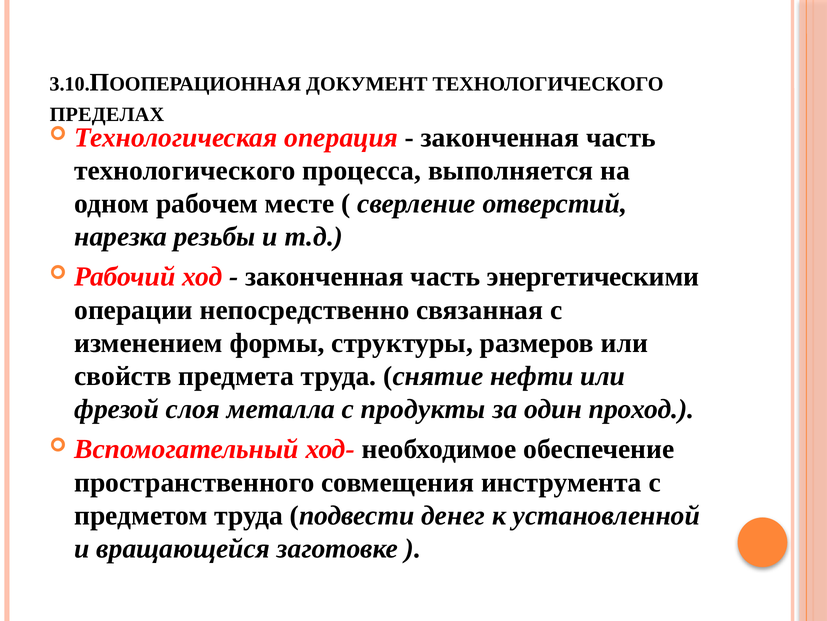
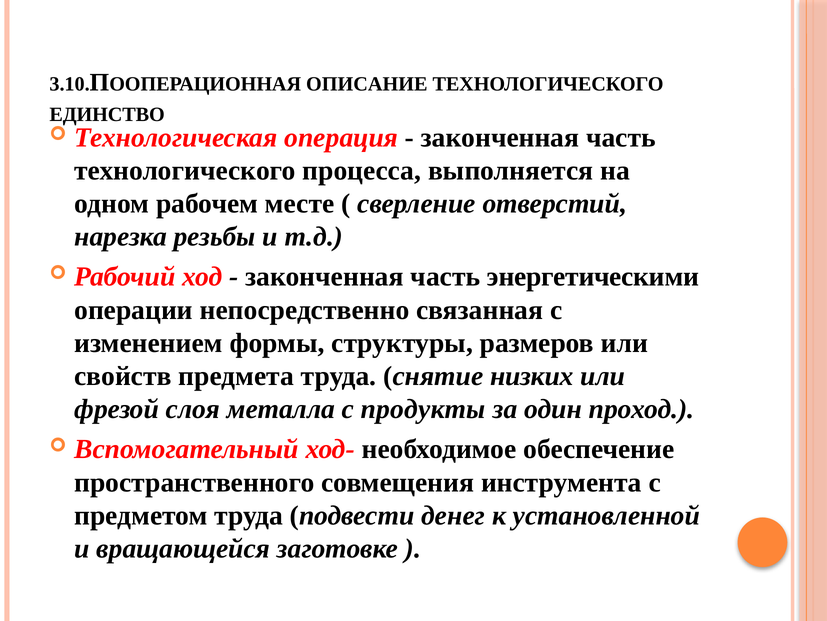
ДОКУМЕНТ: ДОКУМЕНТ -> ОПИСАНИЕ
ПРЕДЕЛАХ: ПРЕДЕЛАХ -> ЕДИНСТВО
нефти: нефти -> низких
